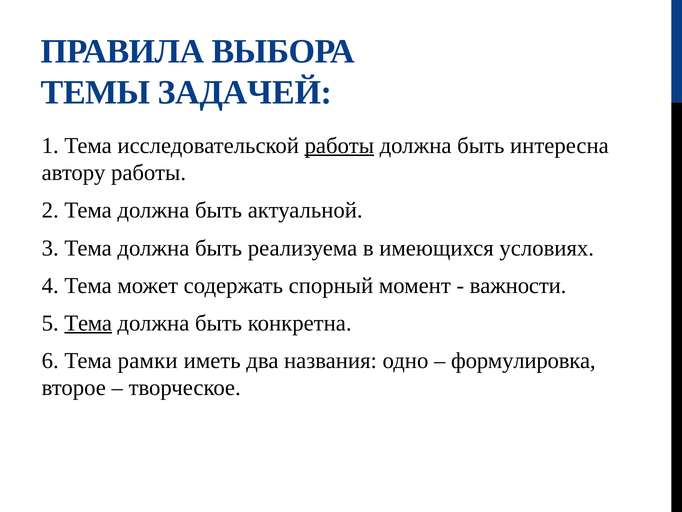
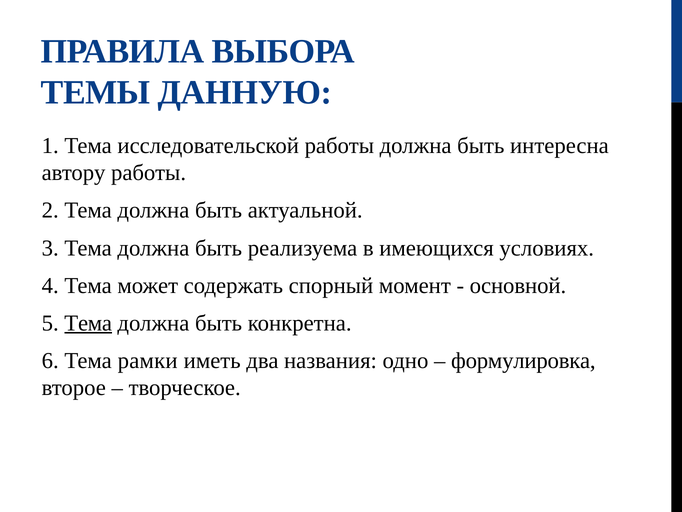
ЗАДАЧЕЙ: ЗАДАЧЕЙ -> ДАННУЮ
работы at (339, 145) underline: present -> none
важности: важности -> основной
